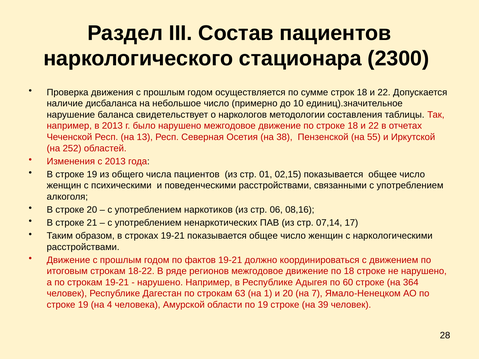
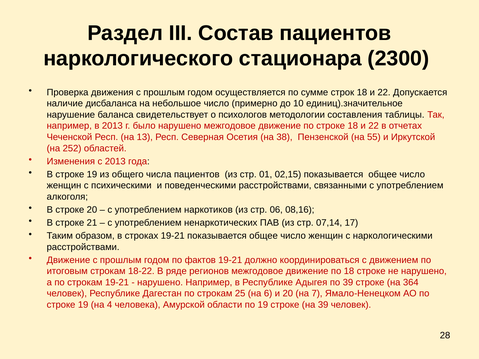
наркологов: наркологов -> психологов
по 60: 60 -> 39
63: 63 -> 25
1: 1 -> 6
